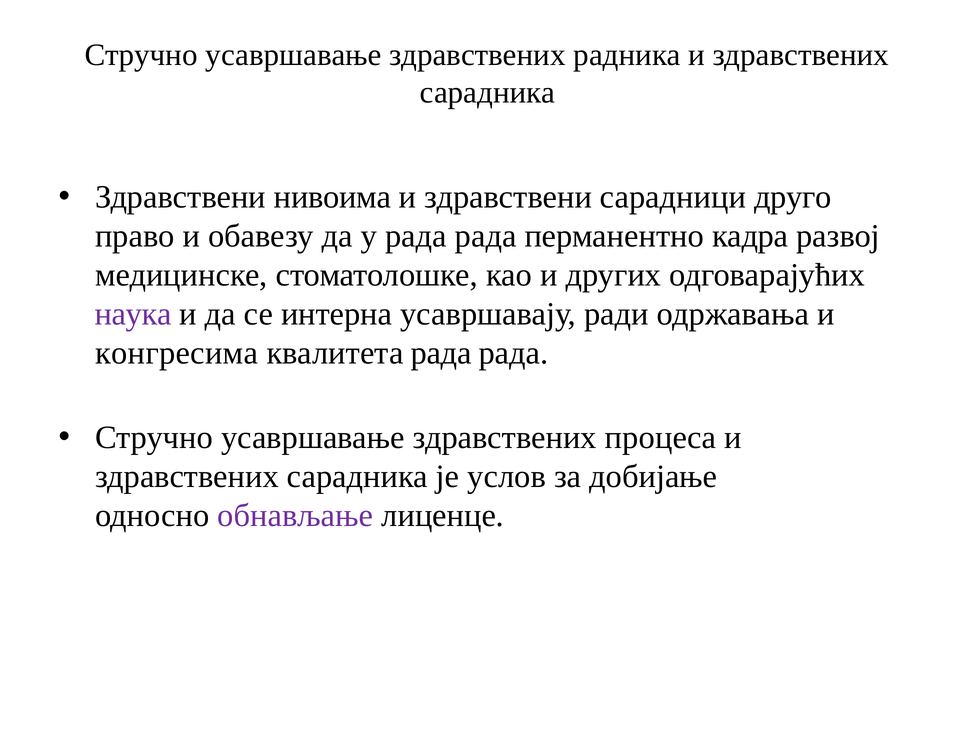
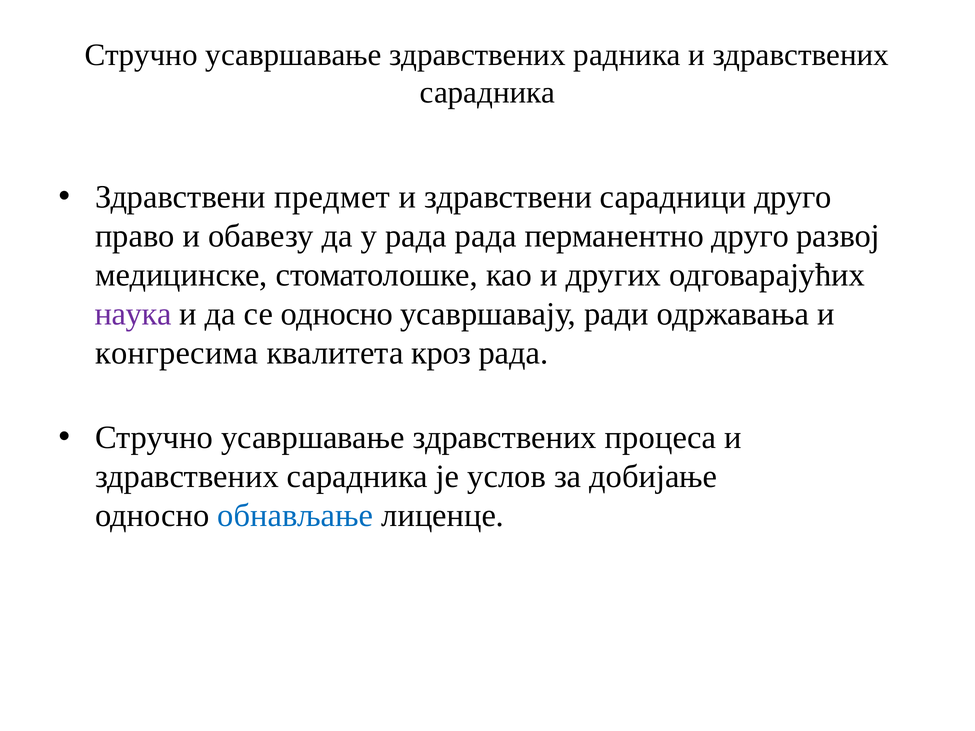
нивоима: нивоима -> предмет
перманентно кадра: кадра -> друго
се интерна: интерна -> односно
квалитета рада: рада -> кроз
обнављање colour: purple -> blue
